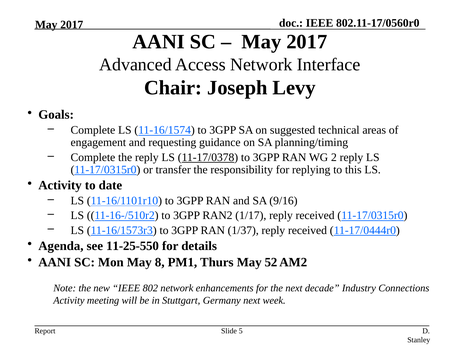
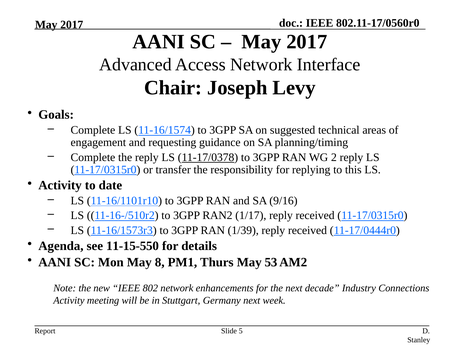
1/37: 1/37 -> 1/39
11-25-550: 11-25-550 -> 11-15-550
52: 52 -> 53
